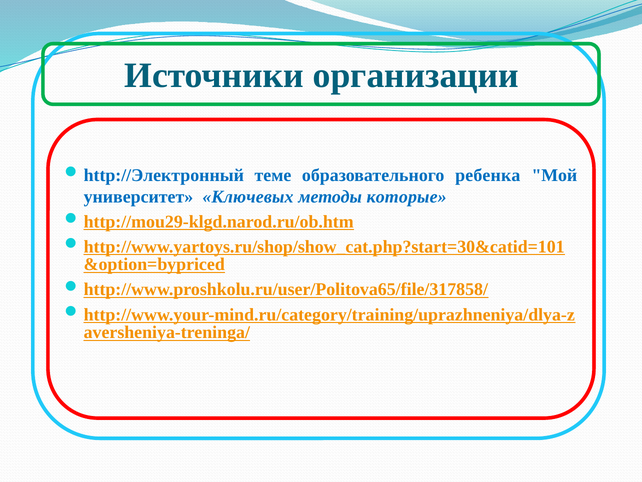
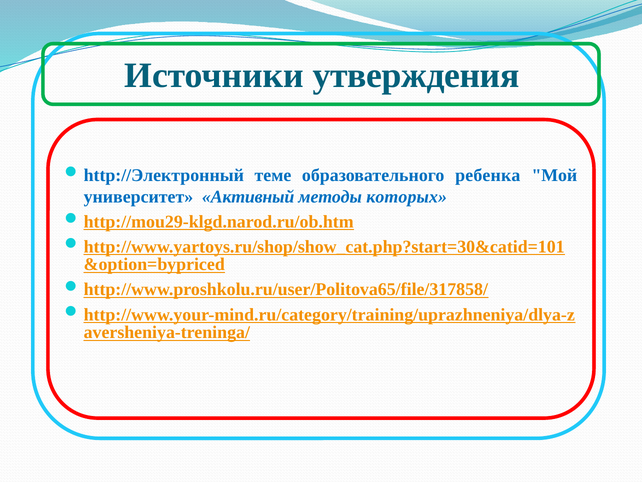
организации: организации -> утверждения
Ключевых: Ключевых -> Активный
которые: которые -> которых
